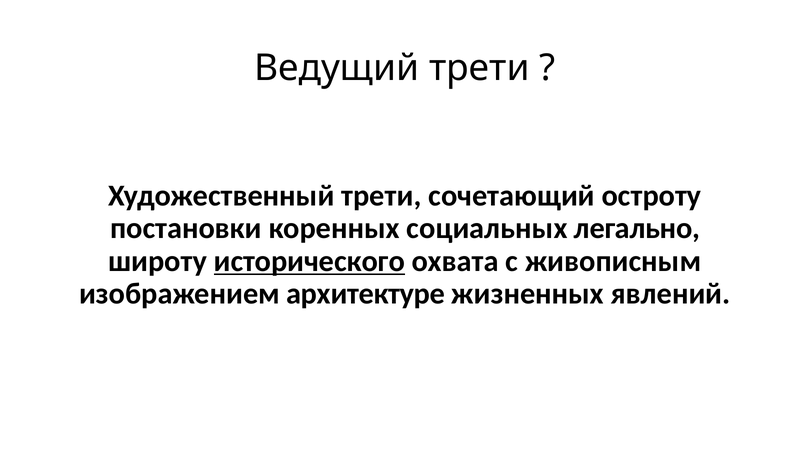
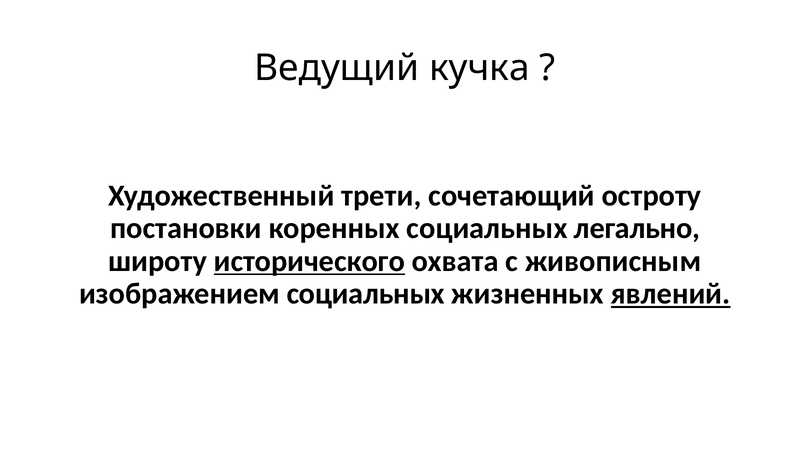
Ведущий трети: трети -> кучка
изображением архитектуре: архитектуре -> социальных
явлений underline: none -> present
